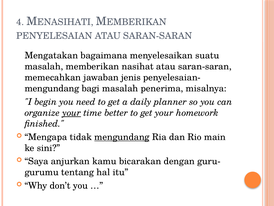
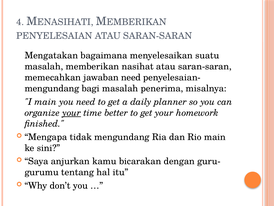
jawaban jenis: jenis -> need
I begin: begin -> main
mengundang at (122, 137) underline: present -> none
